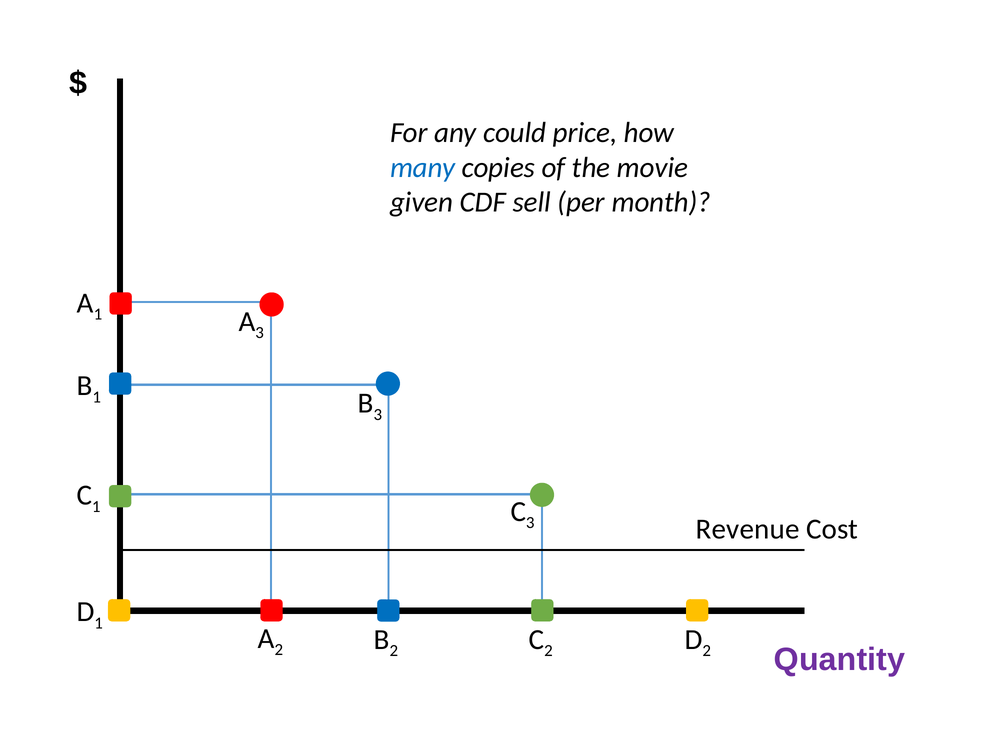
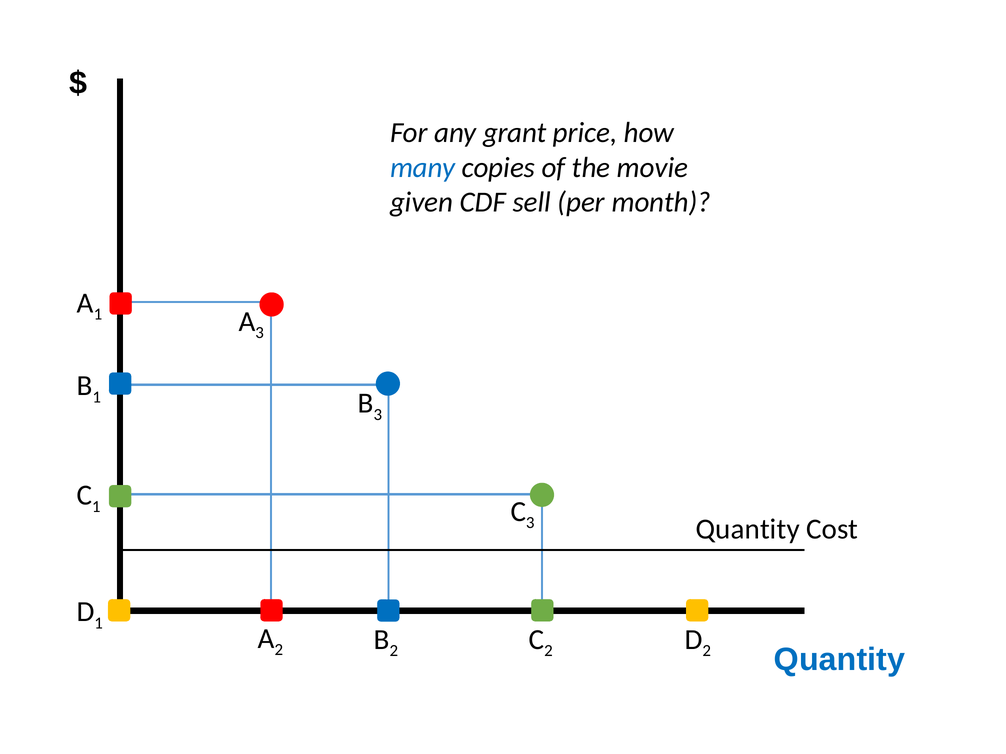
could: could -> grant
Revenue at (748, 529): Revenue -> Quantity
Quantity at (839, 660) colour: purple -> blue
